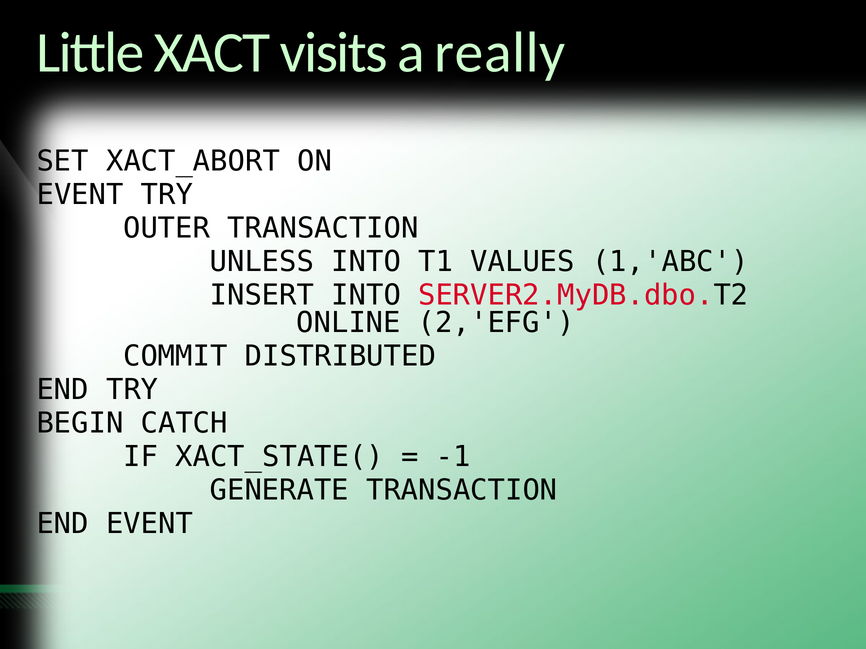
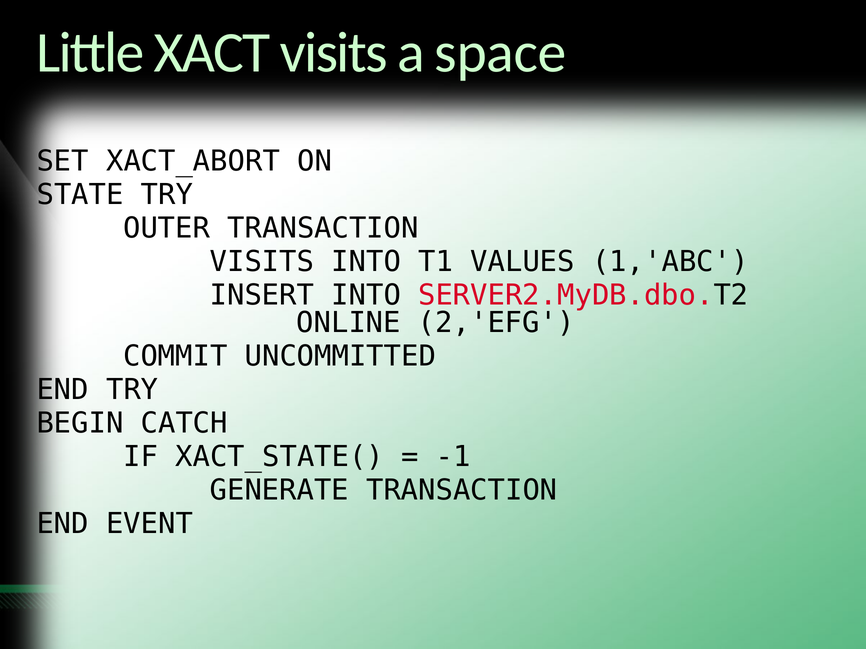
really: really -> space
EVENT at (80, 195): EVENT -> STATE
UNLESS at (262, 262): UNLESS -> VISITS
DISTRIBUTED: DISTRIBUTED -> UNCOMMITTED
